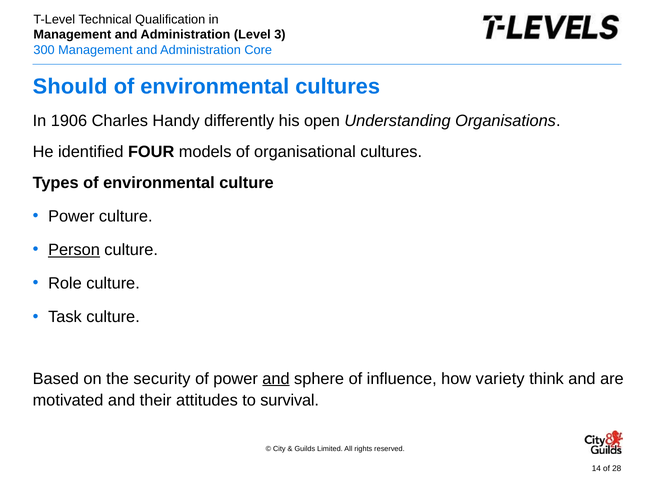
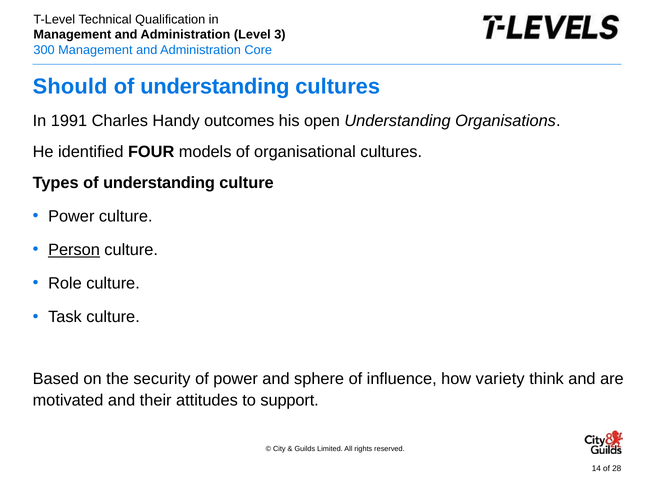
environmental at (215, 87): environmental -> understanding
1906: 1906 -> 1991
differently: differently -> outcomes
Types of environmental: environmental -> understanding
and at (276, 379) underline: present -> none
survival: survival -> support
